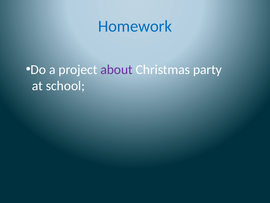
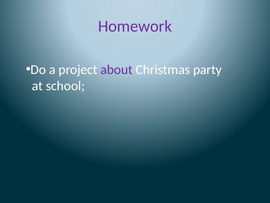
Homework colour: blue -> purple
